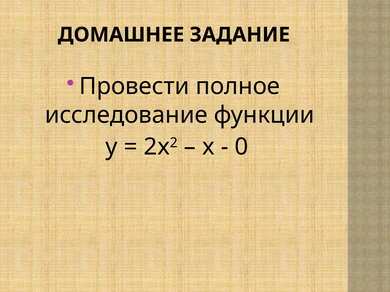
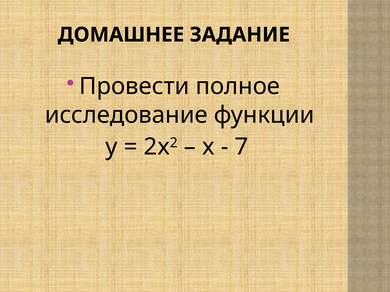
0: 0 -> 7
